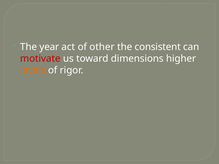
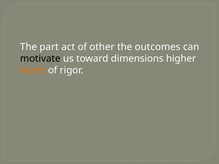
year: year -> part
consistent: consistent -> outcomes
motivate colour: red -> black
